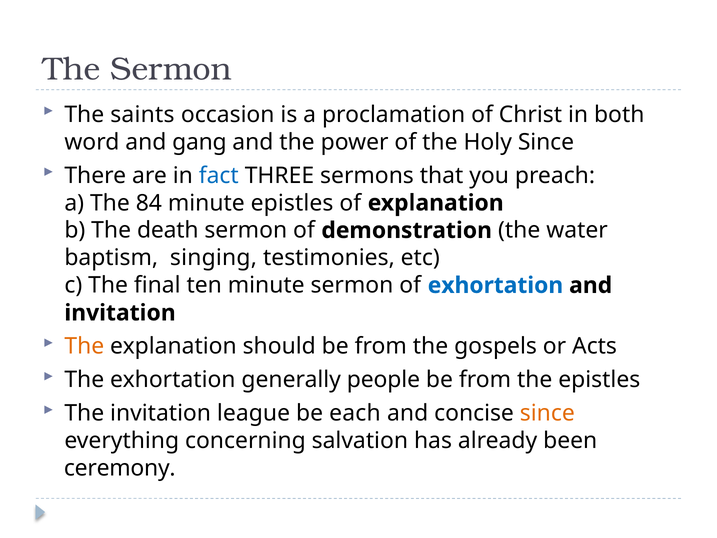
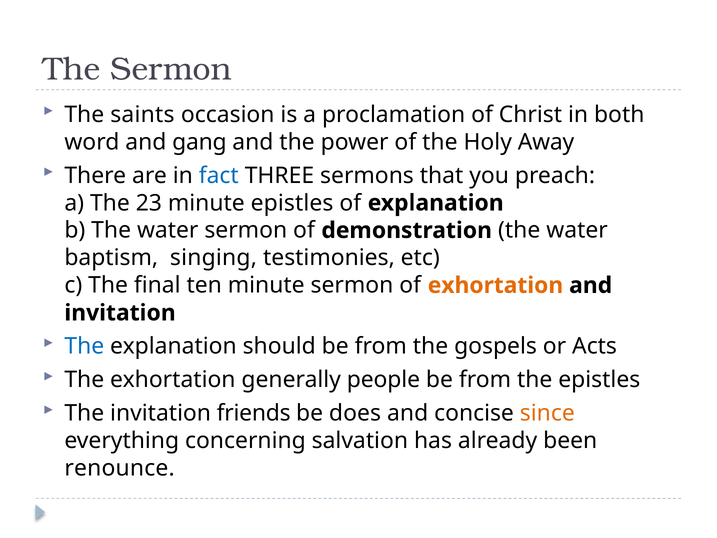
Holy Since: Since -> Away
84: 84 -> 23
b The death: death -> water
exhortation at (495, 285) colour: blue -> orange
The at (84, 346) colour: orange -> blue
league: league -> friends
each: each -> does
ceremony: ceremony -> renounce
